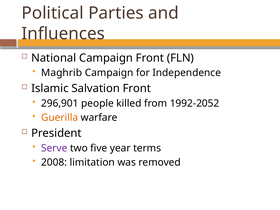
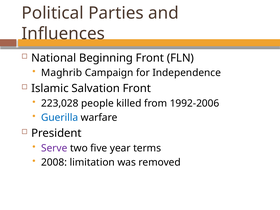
National Campaign: Campaign -> Beginning
296,901: 296,901 -> 223,028
1992-2052: 1992-2052 -> 1992-2006
Guerilla colour: orange -> blue
